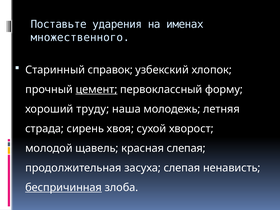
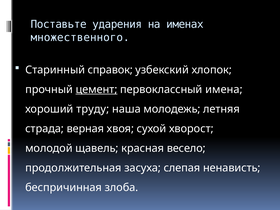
форму: форму -> имена
сирень: сирень -> верная
красная слепая: слепая -> весело
беспричинная underline: present -> none
